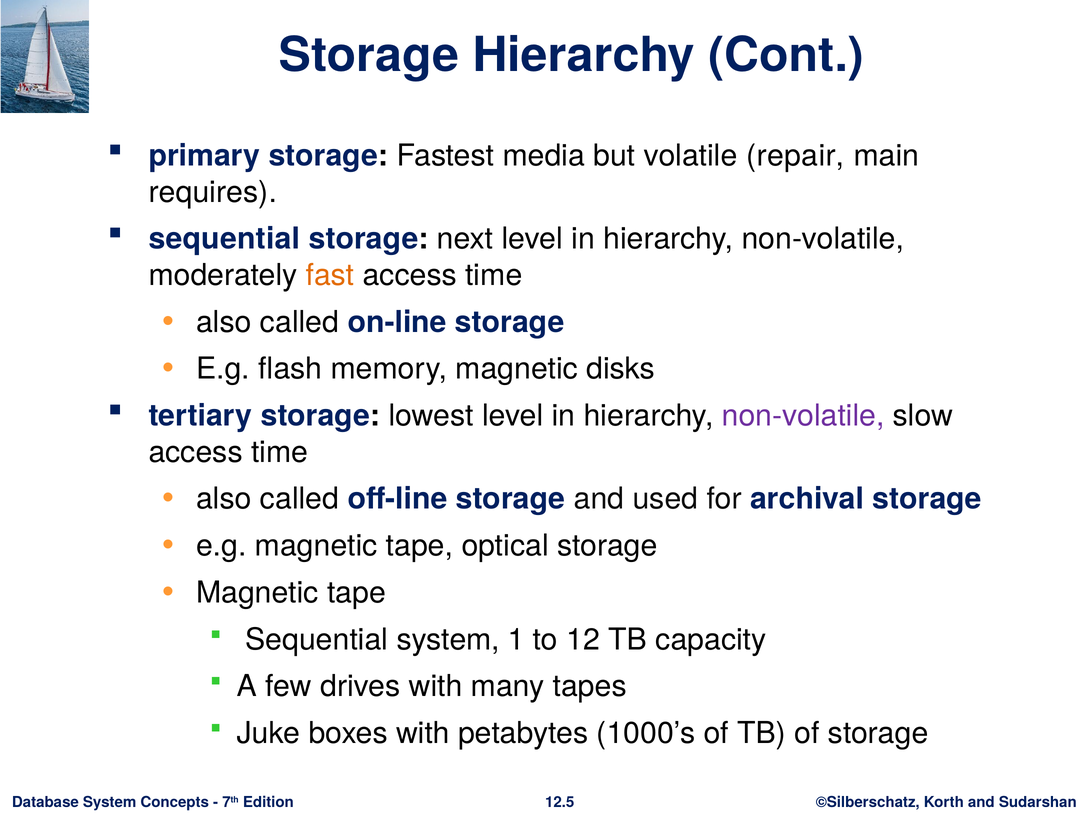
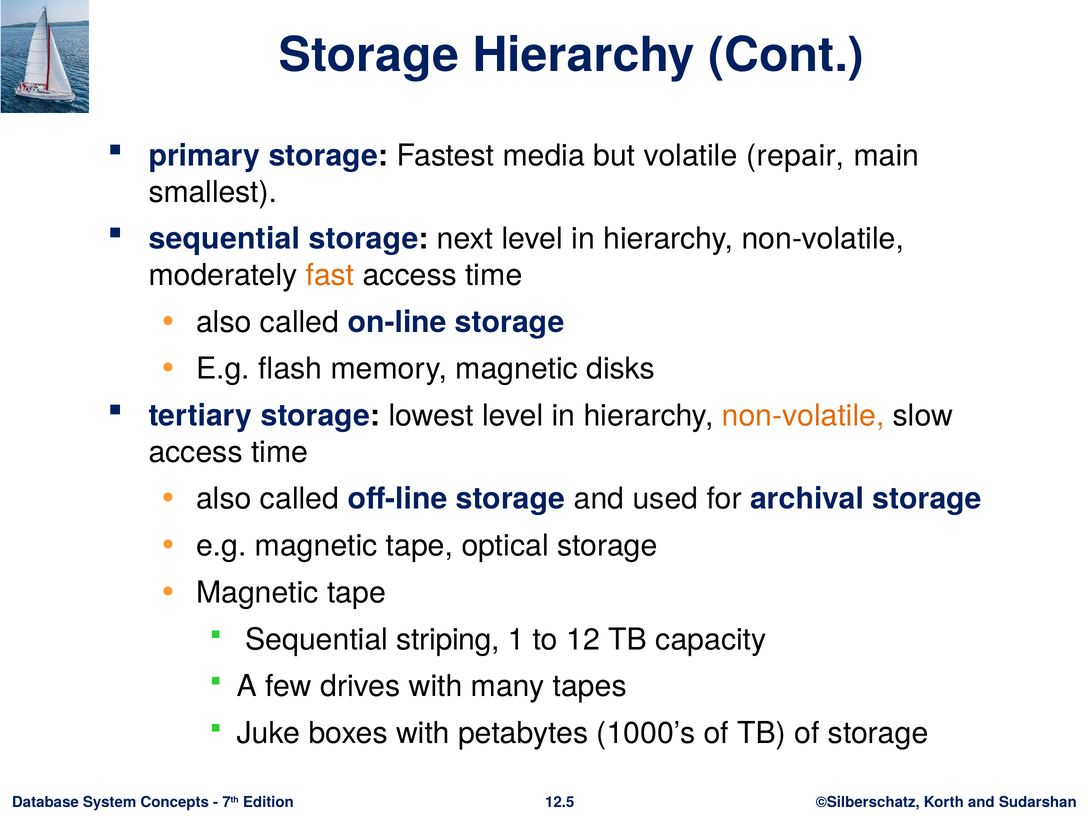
requires: requires -> smallest
non-volatile at (803, 416) colour: purple -> orange
Sequential system: system -> striping
